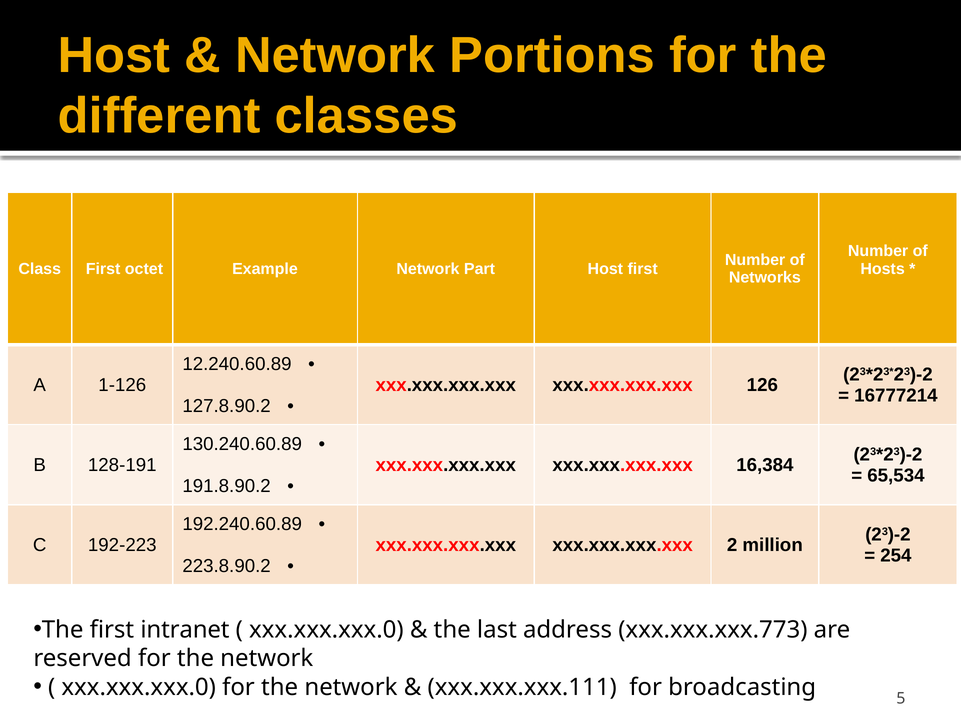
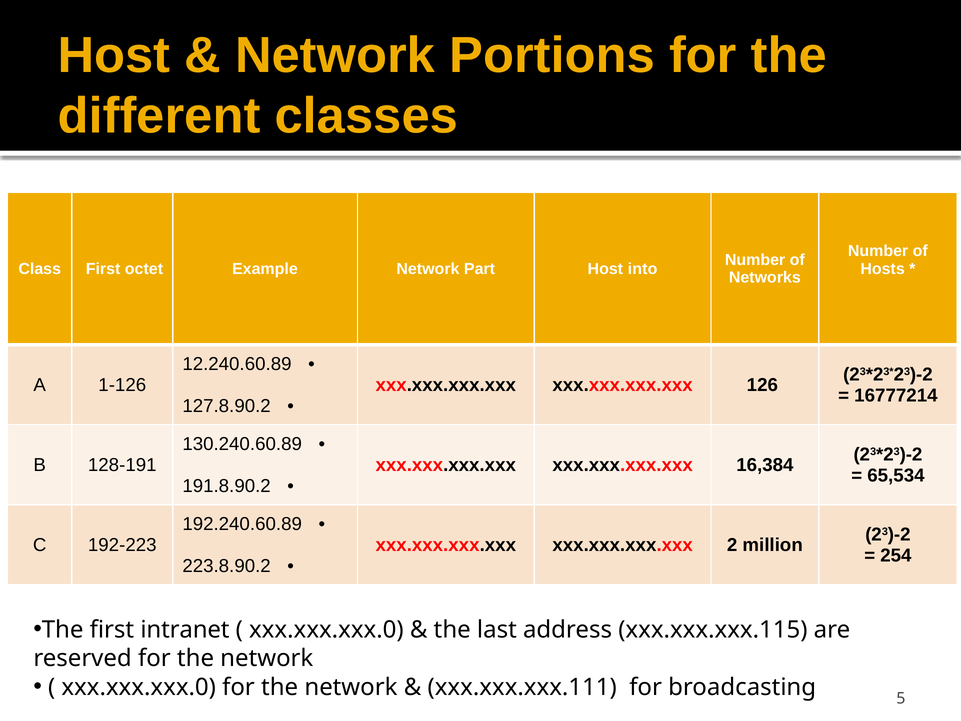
Host first: first -> into
xxx.xxx.xxx.773: xxx.xxx.xxx.773 -> xxx.xxx.xxx.115
